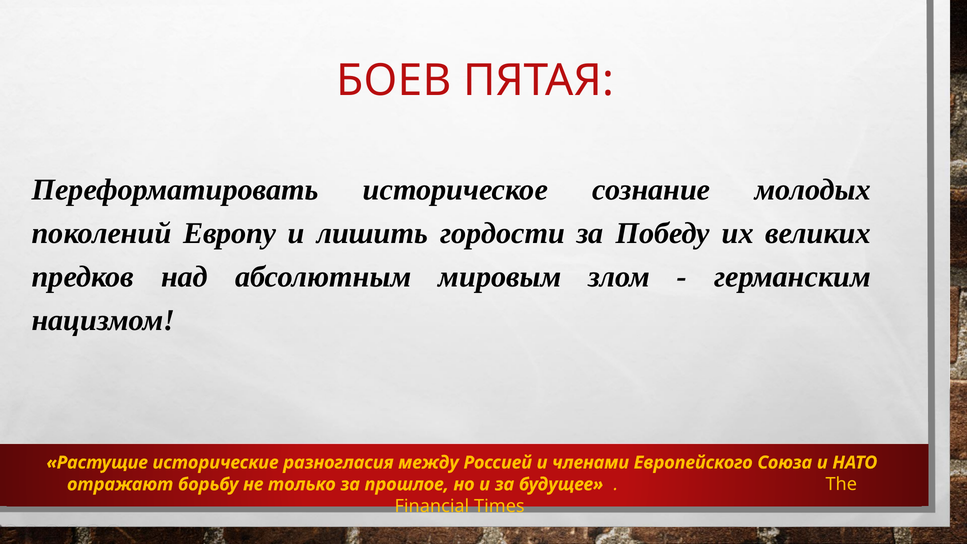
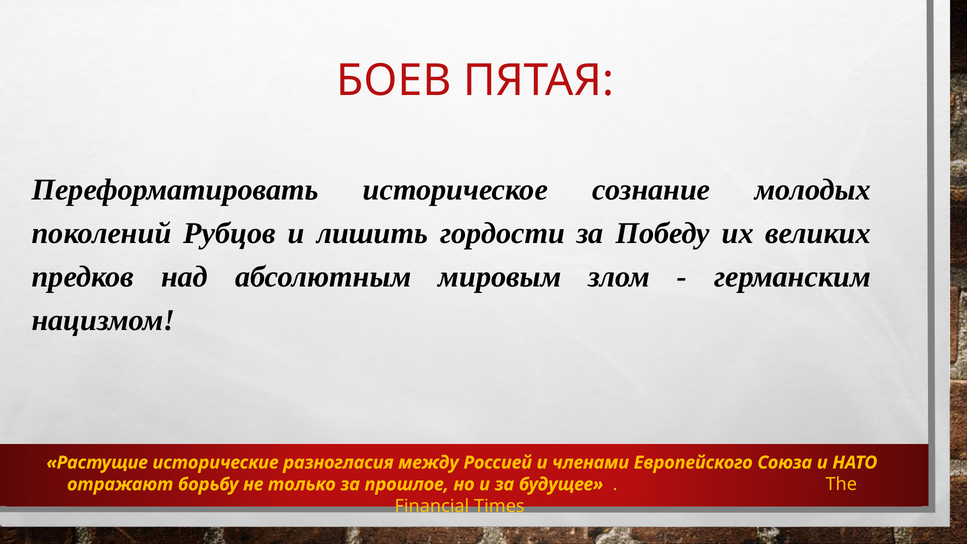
Европу: Европу -> Рубцов
